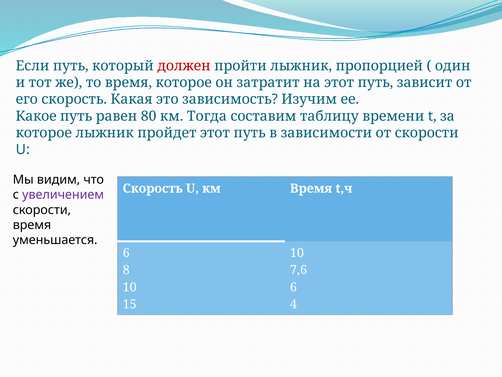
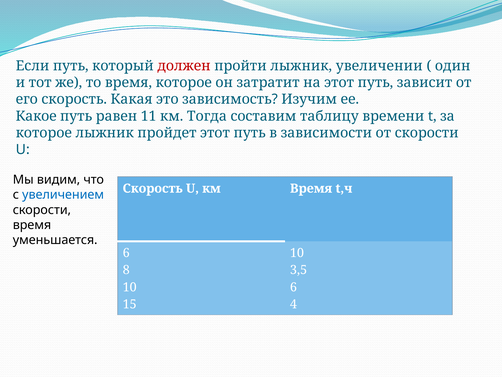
пропорцией: пропорцией -> увеличении
80: 80 -> 11
увеличением colour: purple -> blue
7,6: 7,6 -> 3,5
